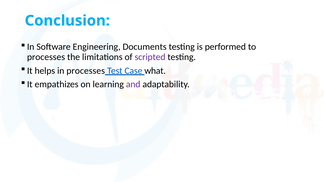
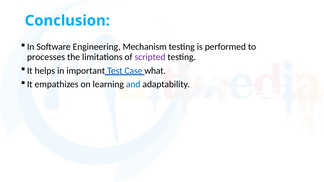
Documents: Documents -> Mechanism
in processes: processes -> important
and colour: purple -> blue
